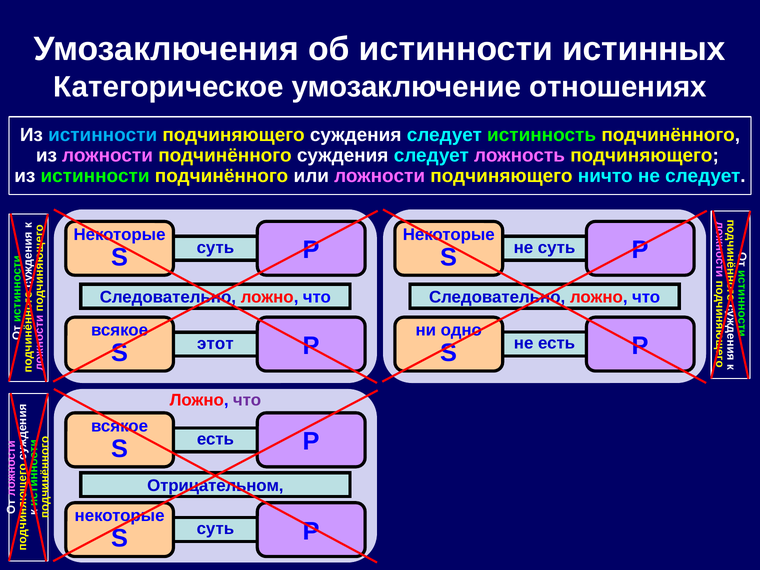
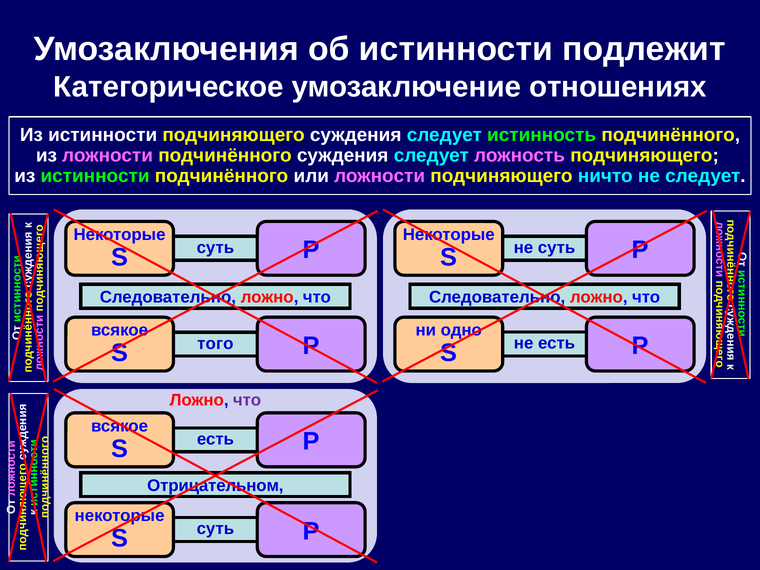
истинных: истинных -> подлежит
истинности at (103, 135) colour: light blue -> white
этот: этот -> того
